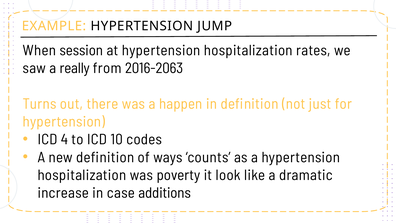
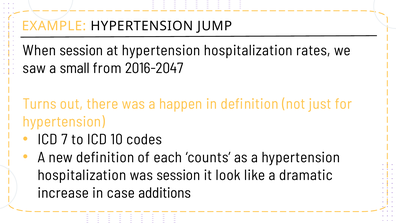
really: really -> small
2016-2063: 2016-2063 -> 2016-2047
4: 4 -> 7
ways: ways -> each
was poverty: poverty -> session
